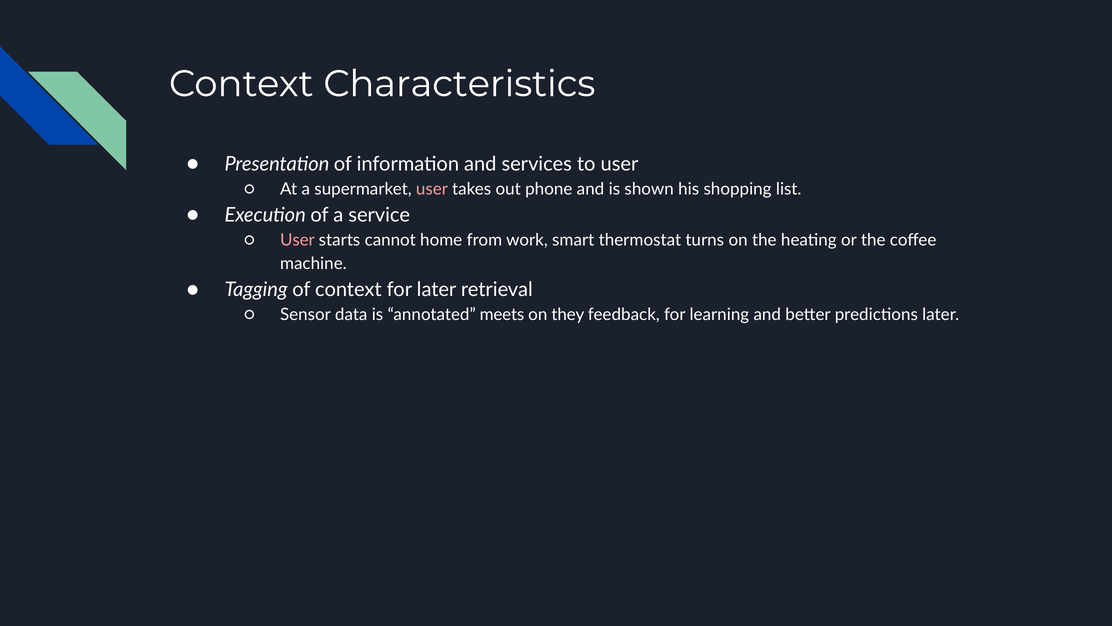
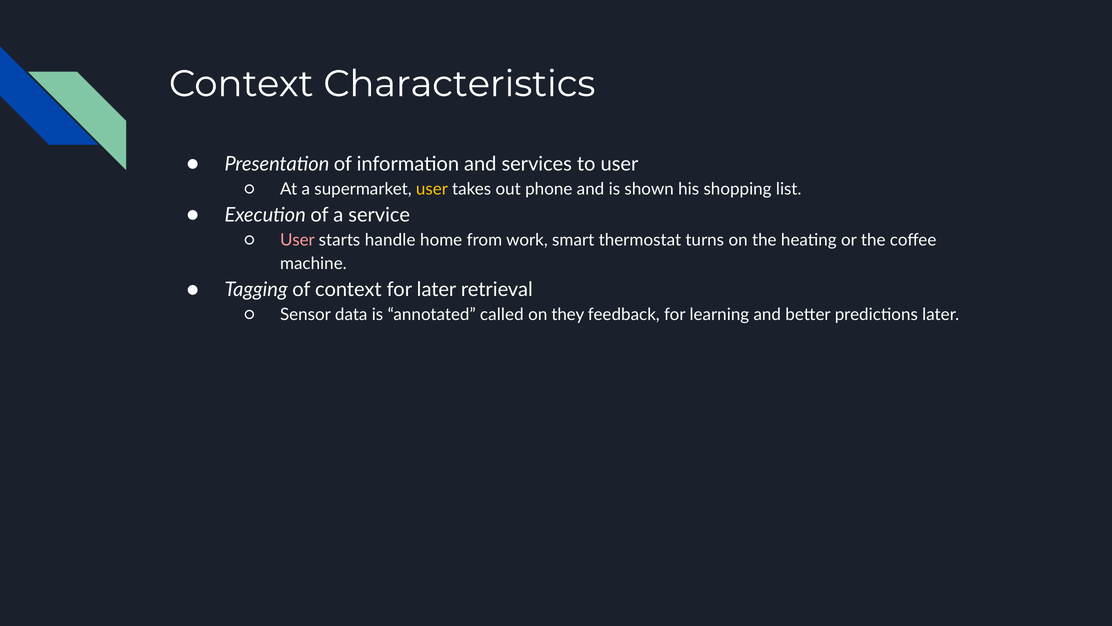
user at (432, 189) colour: pink -> yellow
cannot: cannot -> handle
meets: meets -> called
